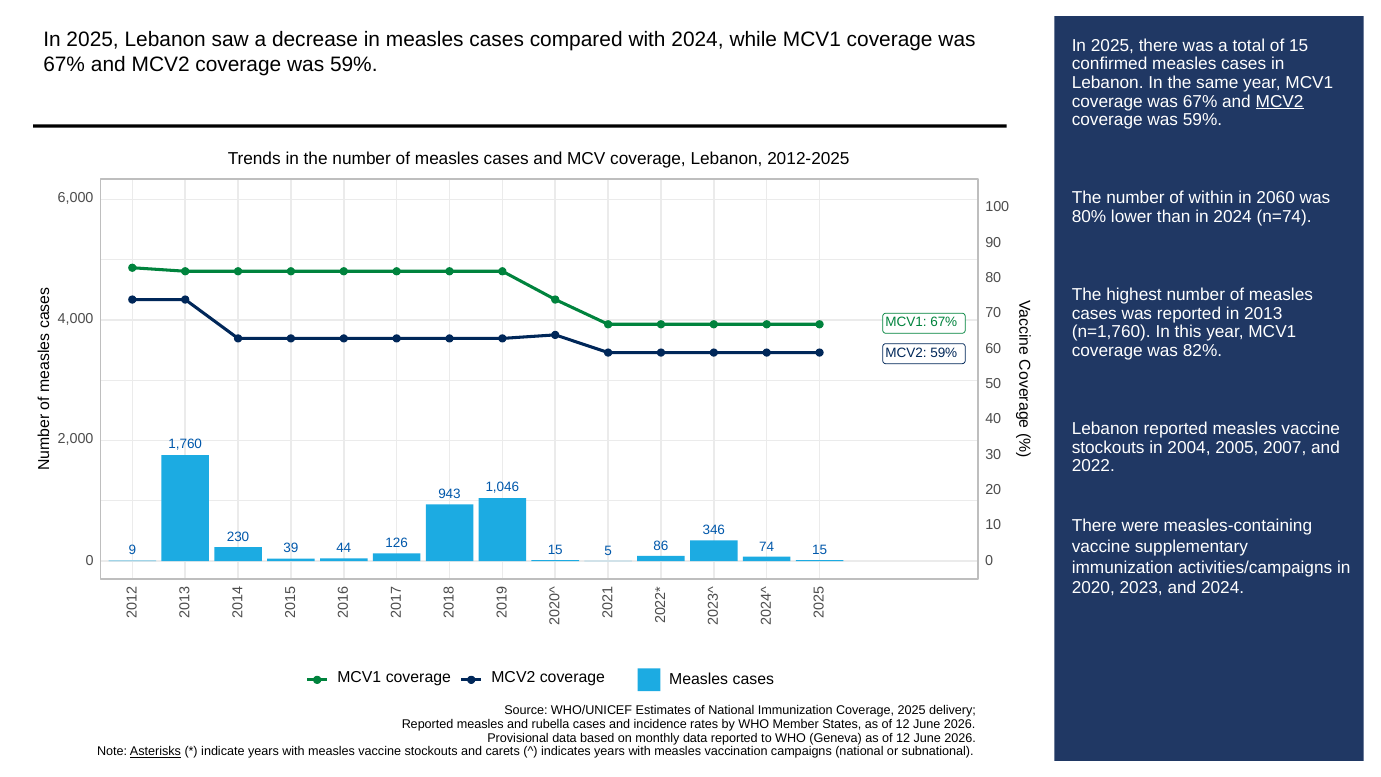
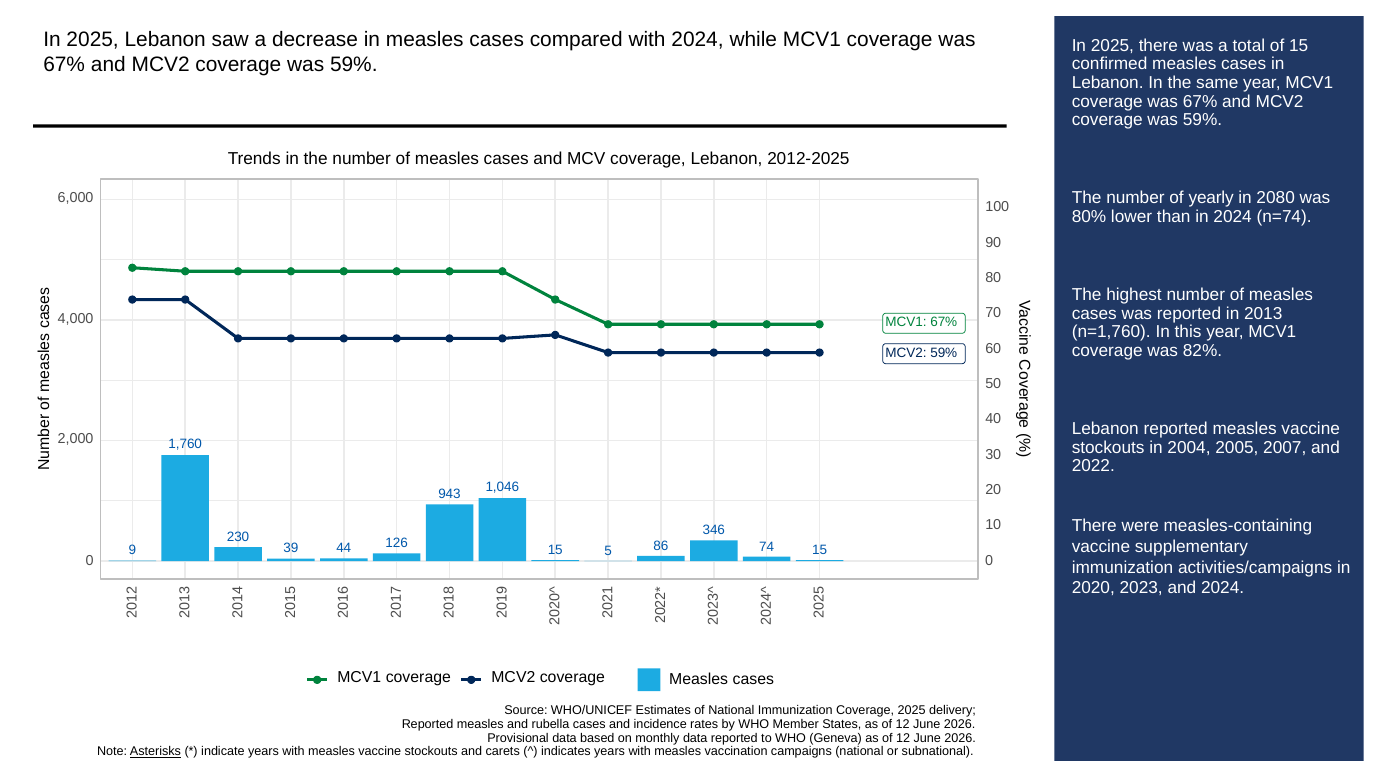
MCV2 at (1280, 101) underline: present -> none
within: within -> yearly
2060: 2060 -> 2080
